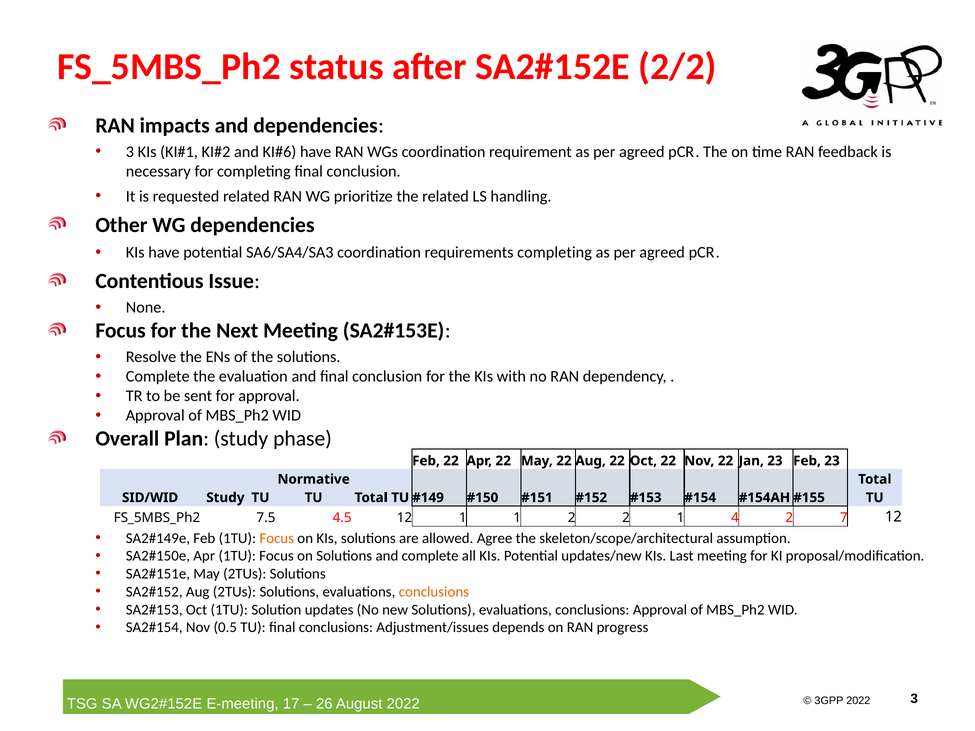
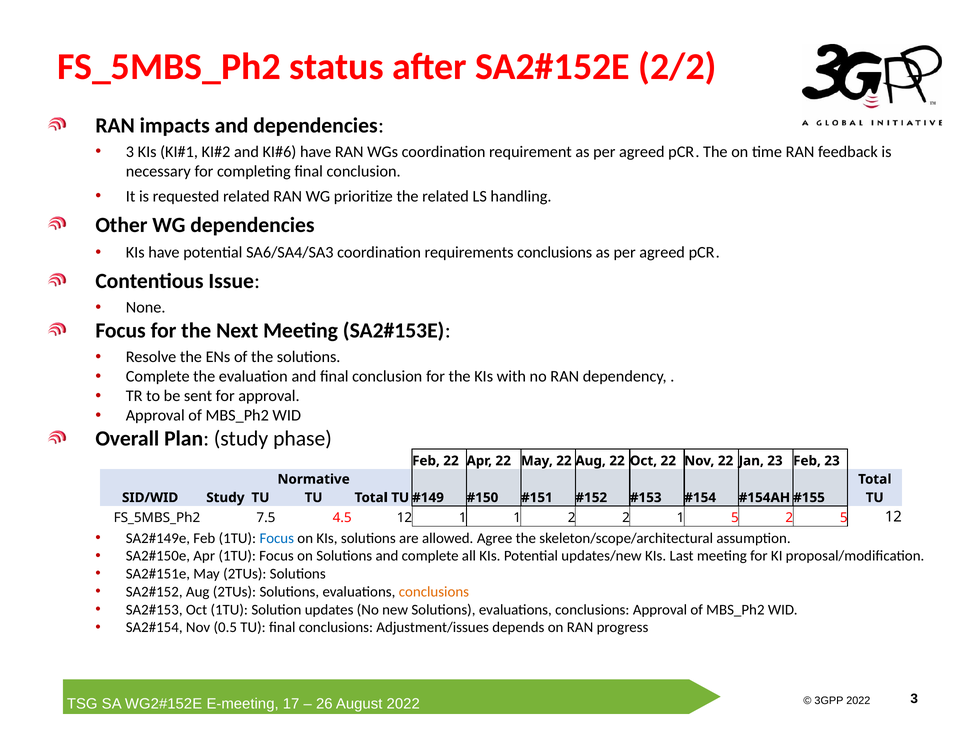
requirements completing: completing -> conclusions
1 4: 4 -> 5
2 7: 7 -> 5
Focus at (277, 538) colour: orange -> blue
